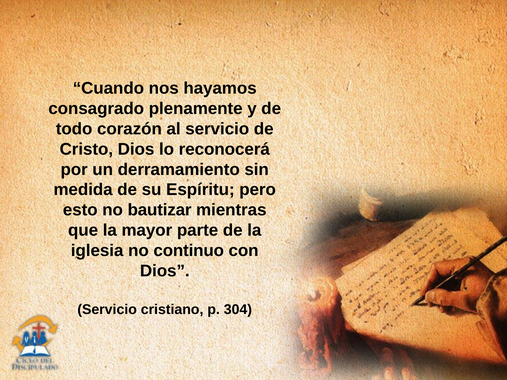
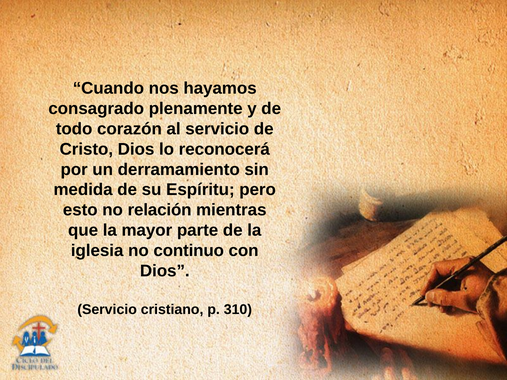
bautizar: bautizar -> relación
304: 304 -> 310
